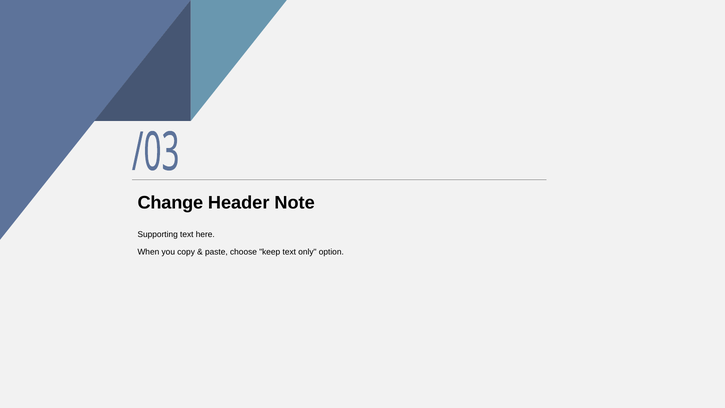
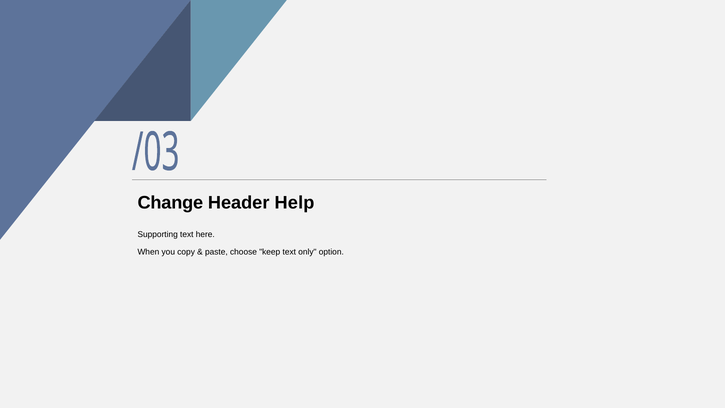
Note: Note -> Help
